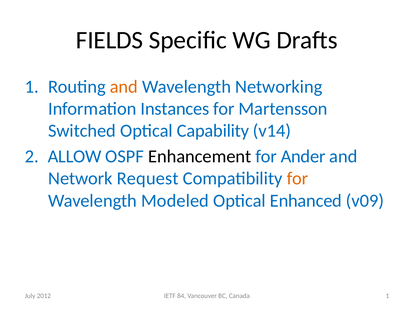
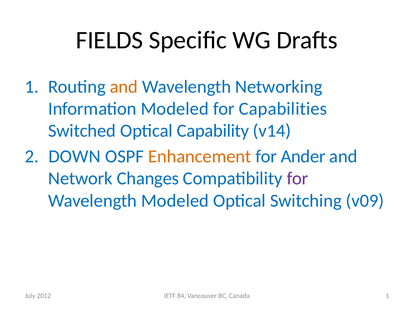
Information Instances: Instances -> Modeled
Martensson: Martensson -> Capabilities
ALLOW: ALLOW -> DOWN
Enhancement colour: black -> orange
Request: Request -> Changes
for at (297, 179) colour: orange -> purple
Enhanced: Enhanced -> Switching
